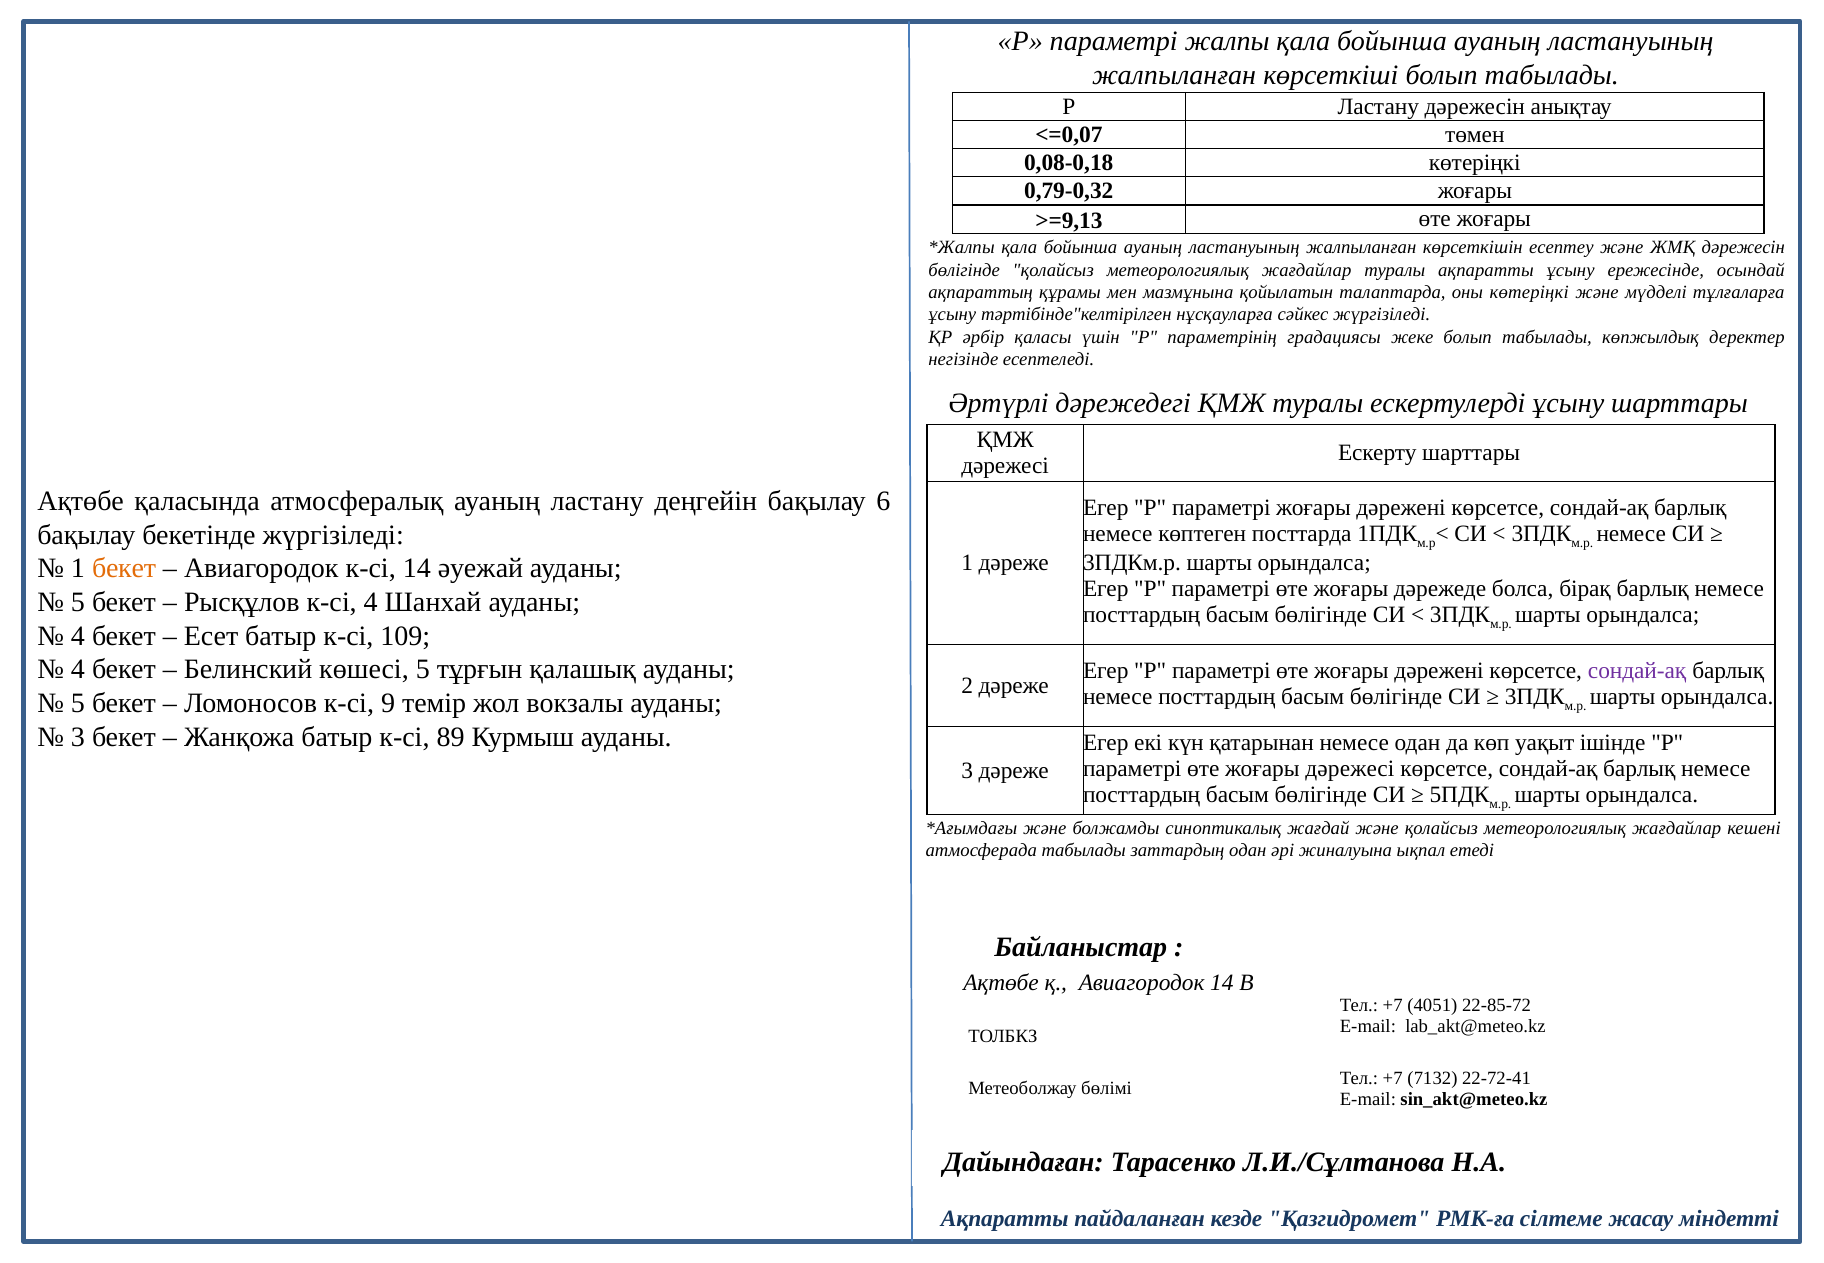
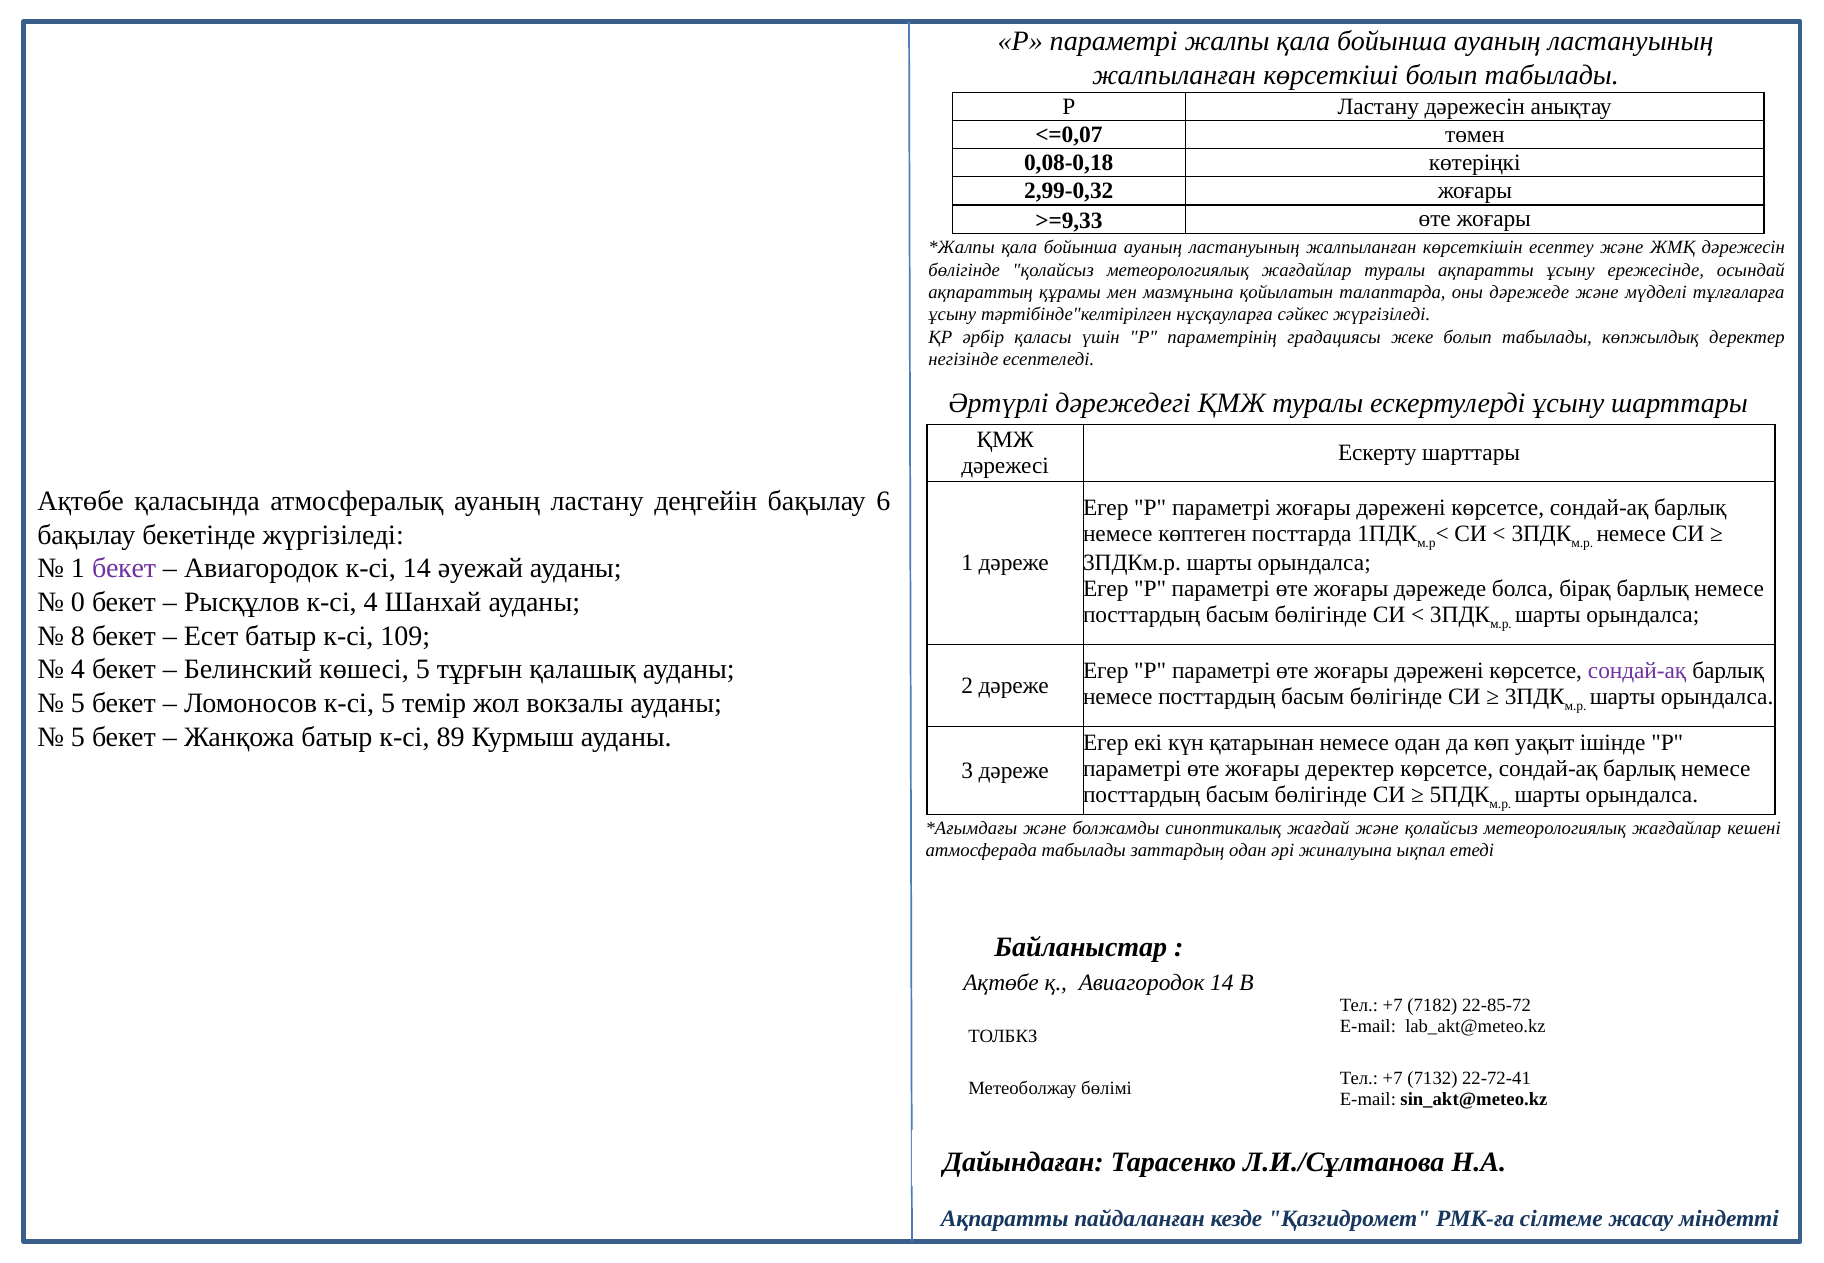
0,79-0,32: 0,79-0,32 -> 2,99-0,32
>=9,13: >=9,13 -> >=9,33
оны көтеріңкі: көтеріңкі -> дәрежеде
бекет at (124, 569) colour: orange -> purple
5 at (78, 602): 5 -> 0
4 at (78, 636): 4 -> 8
к-сі 9: 9 -> 5
3 at (78, 737): 3 -> 5
жоғары дәрежесі: дәрежесі -> деректер
4051: 4051 -> 7182
